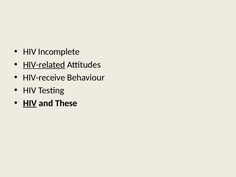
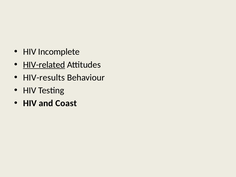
HIV-receive: HIV-receive -> HIV-results
HIV at (30, 103) underline: present -> none
These: These -> Coast
